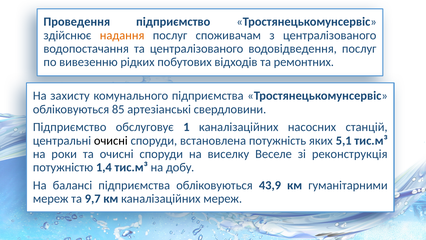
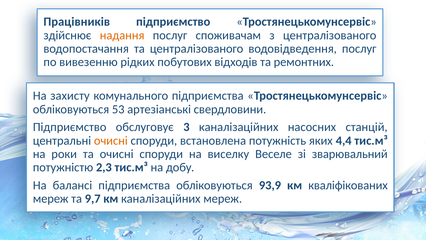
Проведення: Проведення -> Працівників
85: 85 -> 53
1: 1 -> 3
очисні at (111, 140) colour: black -> orange
5,1: 5,1 -> 4,4
реконструкція: реконструкція -> зварювальний
1,4: 1,4 -> 2,3
43,9: 43,9 -> 93,9
гуманітарними: гуманітарними -> кваліфікованих
